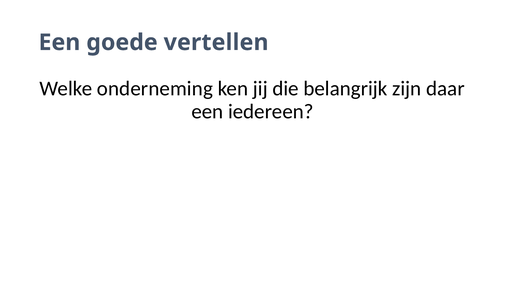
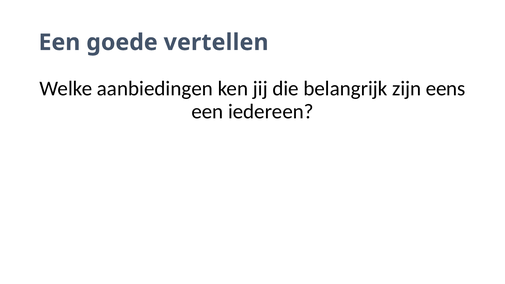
onderneming: onderneming -> aanbiedingen
daar: daar -> eens
